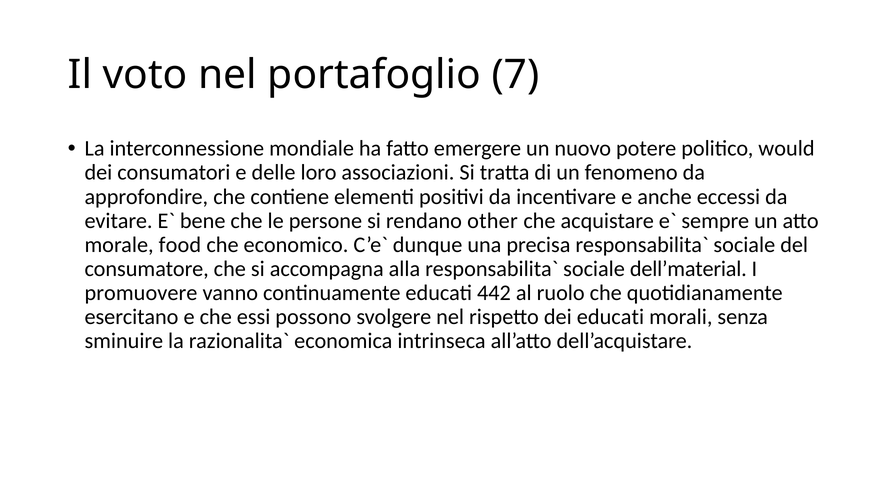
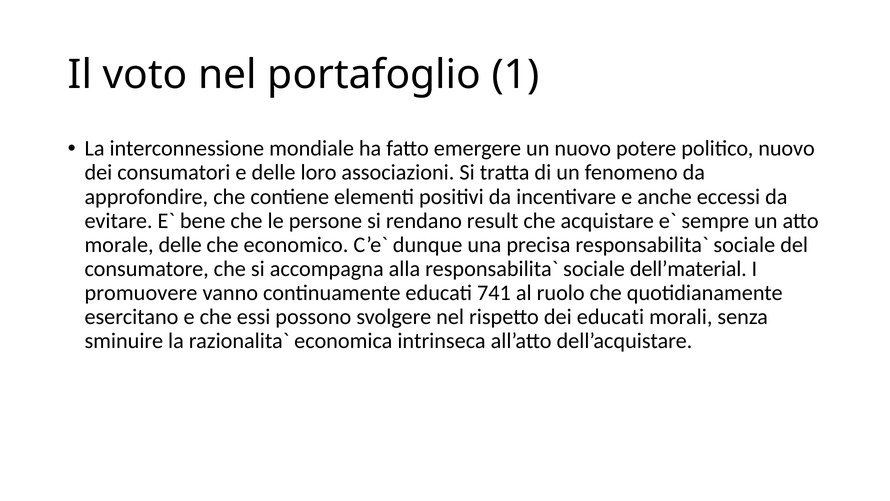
7: 7 -> 1
politico would: would -> nuovo
other: other -> result
morale food: food -> delle
442: 442 -> 741
